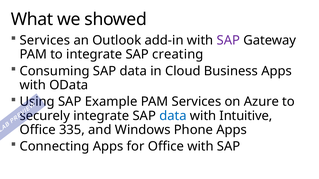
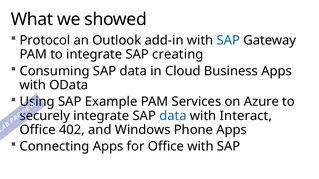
Services at (45, 40): Services -> Protocol
SAP at (228, 40) colour: purple -> blue
Intuitive: Intuitive -> Interact
335: 335 -> 402
